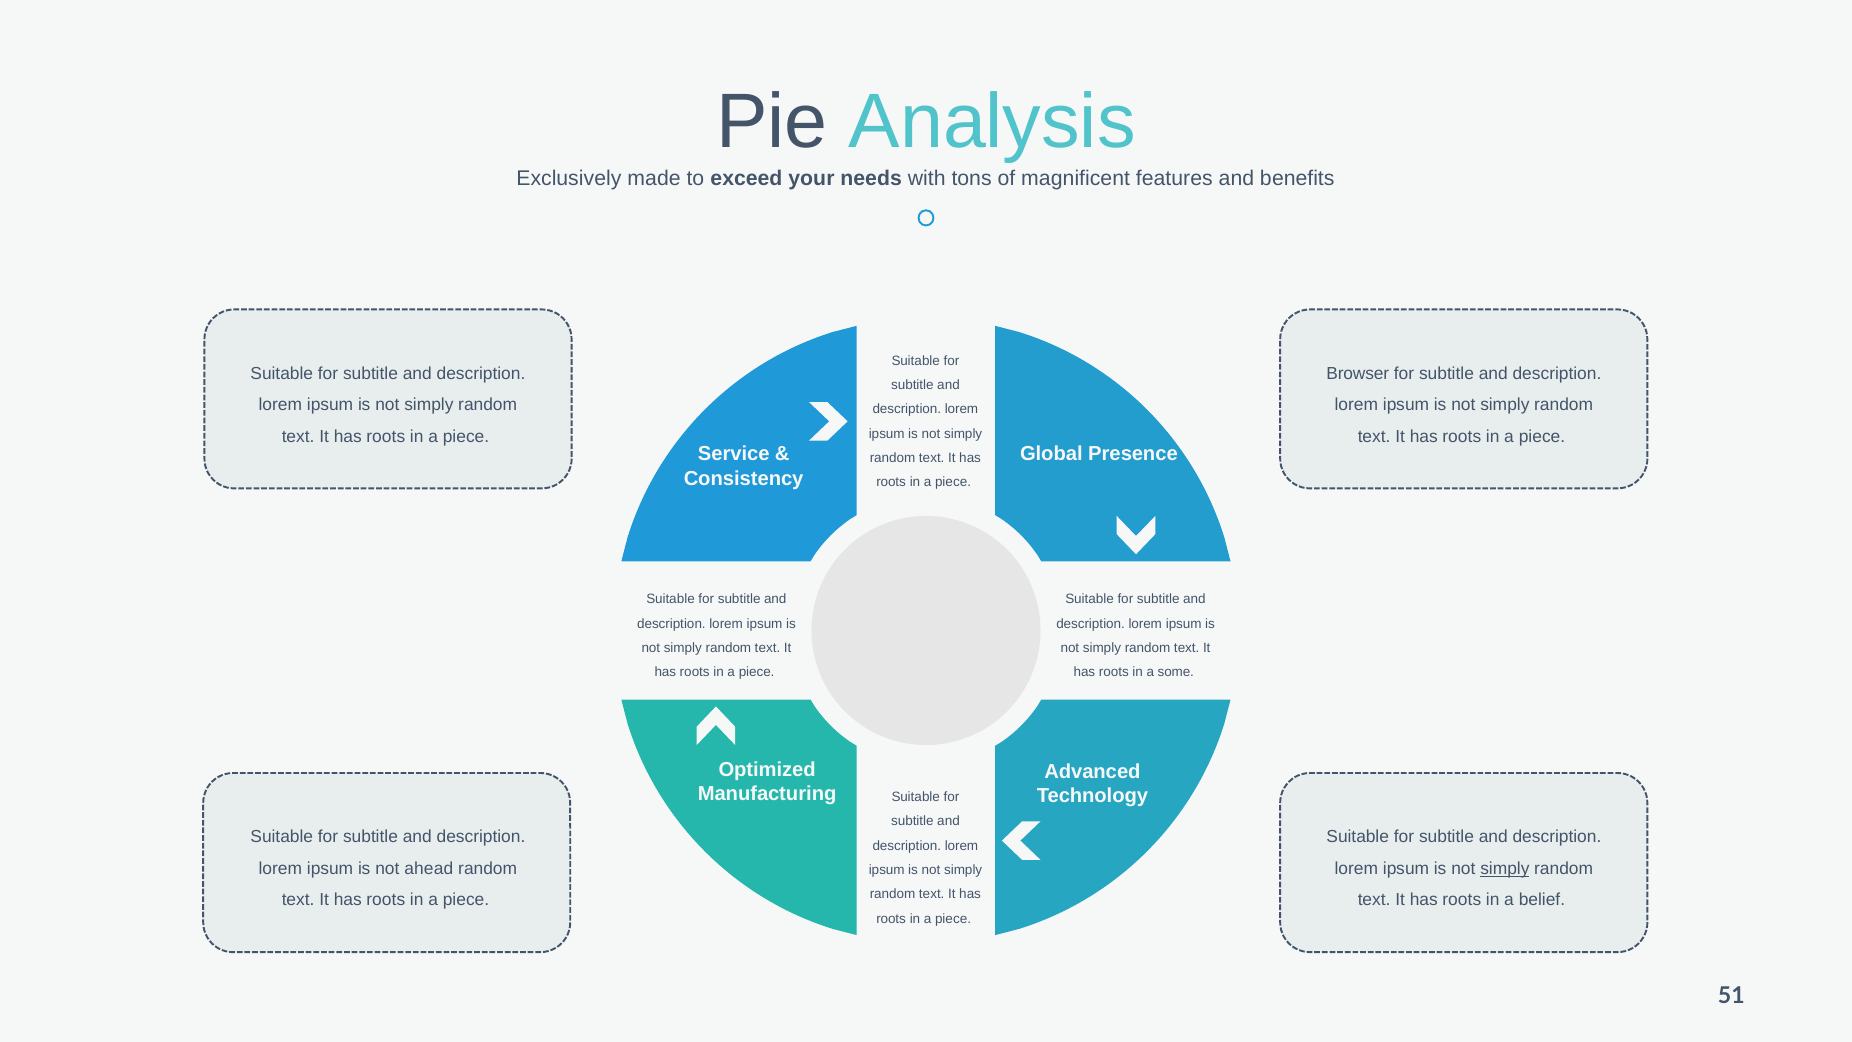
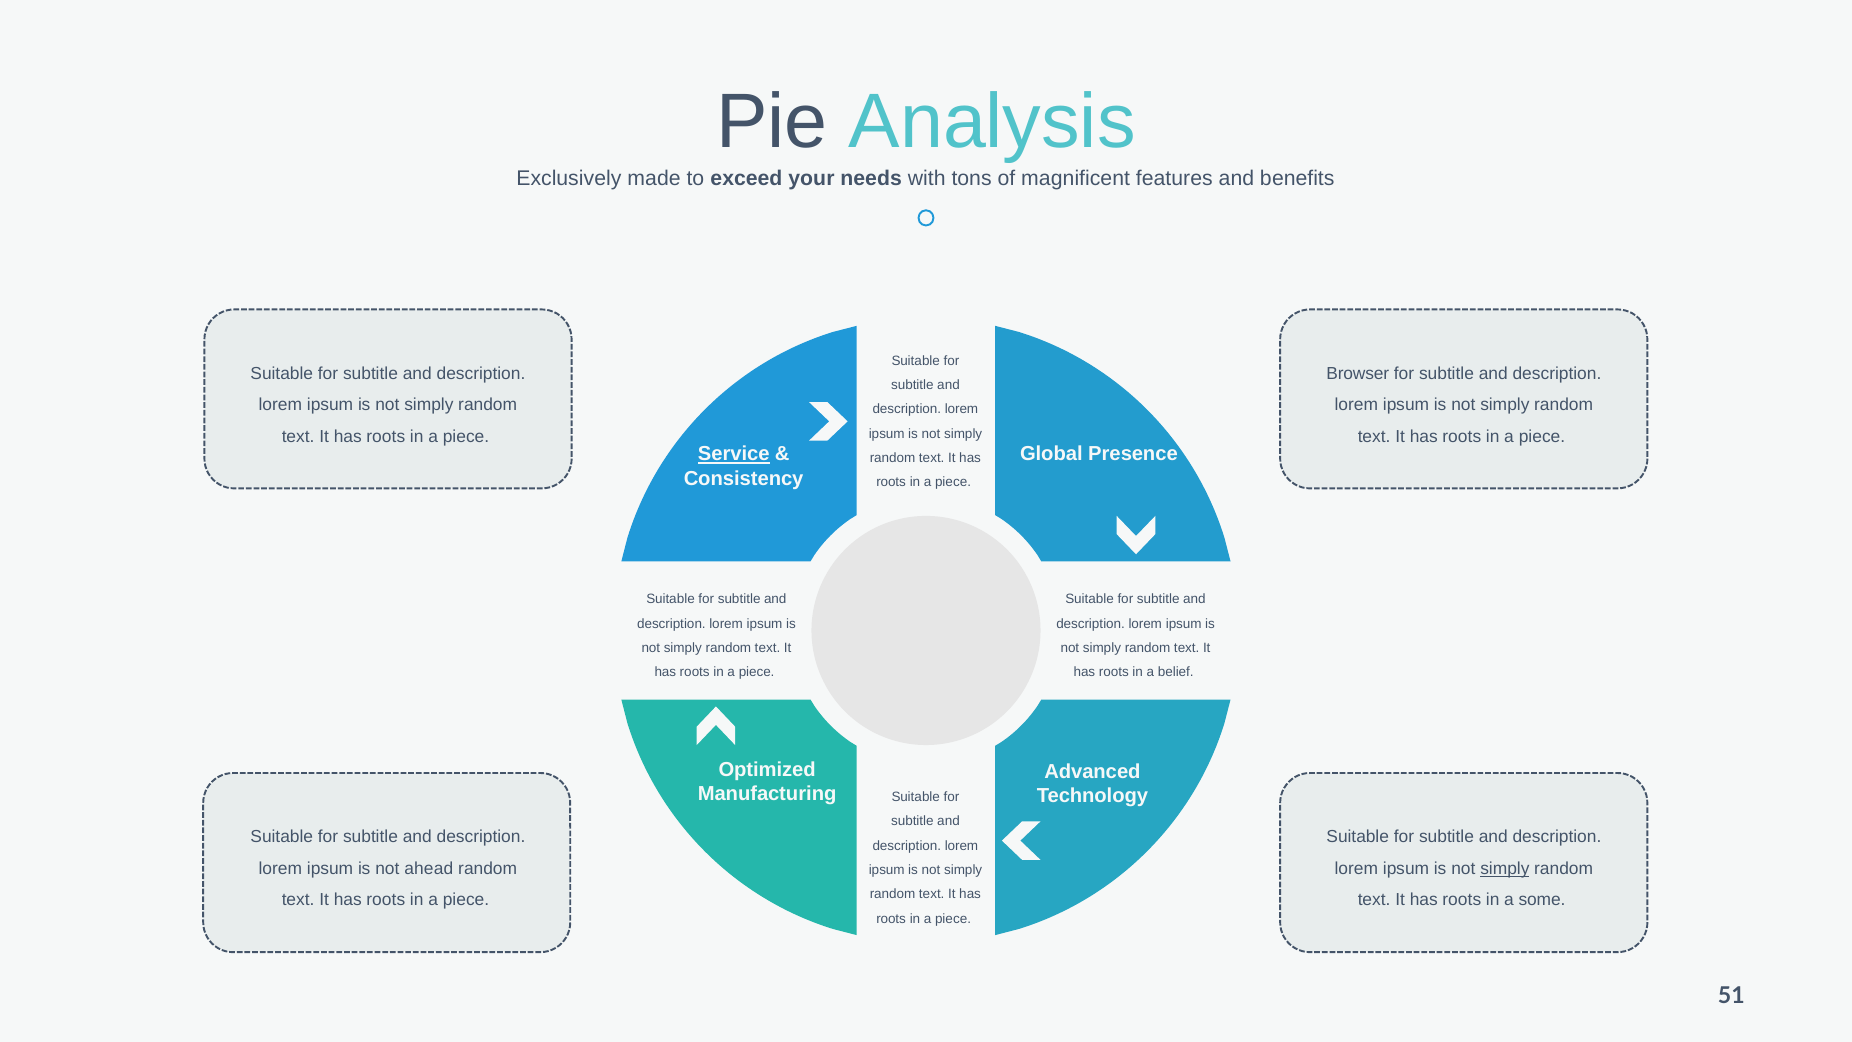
Service underline: none -> present
some: some -> belief
belief: belief -> some
